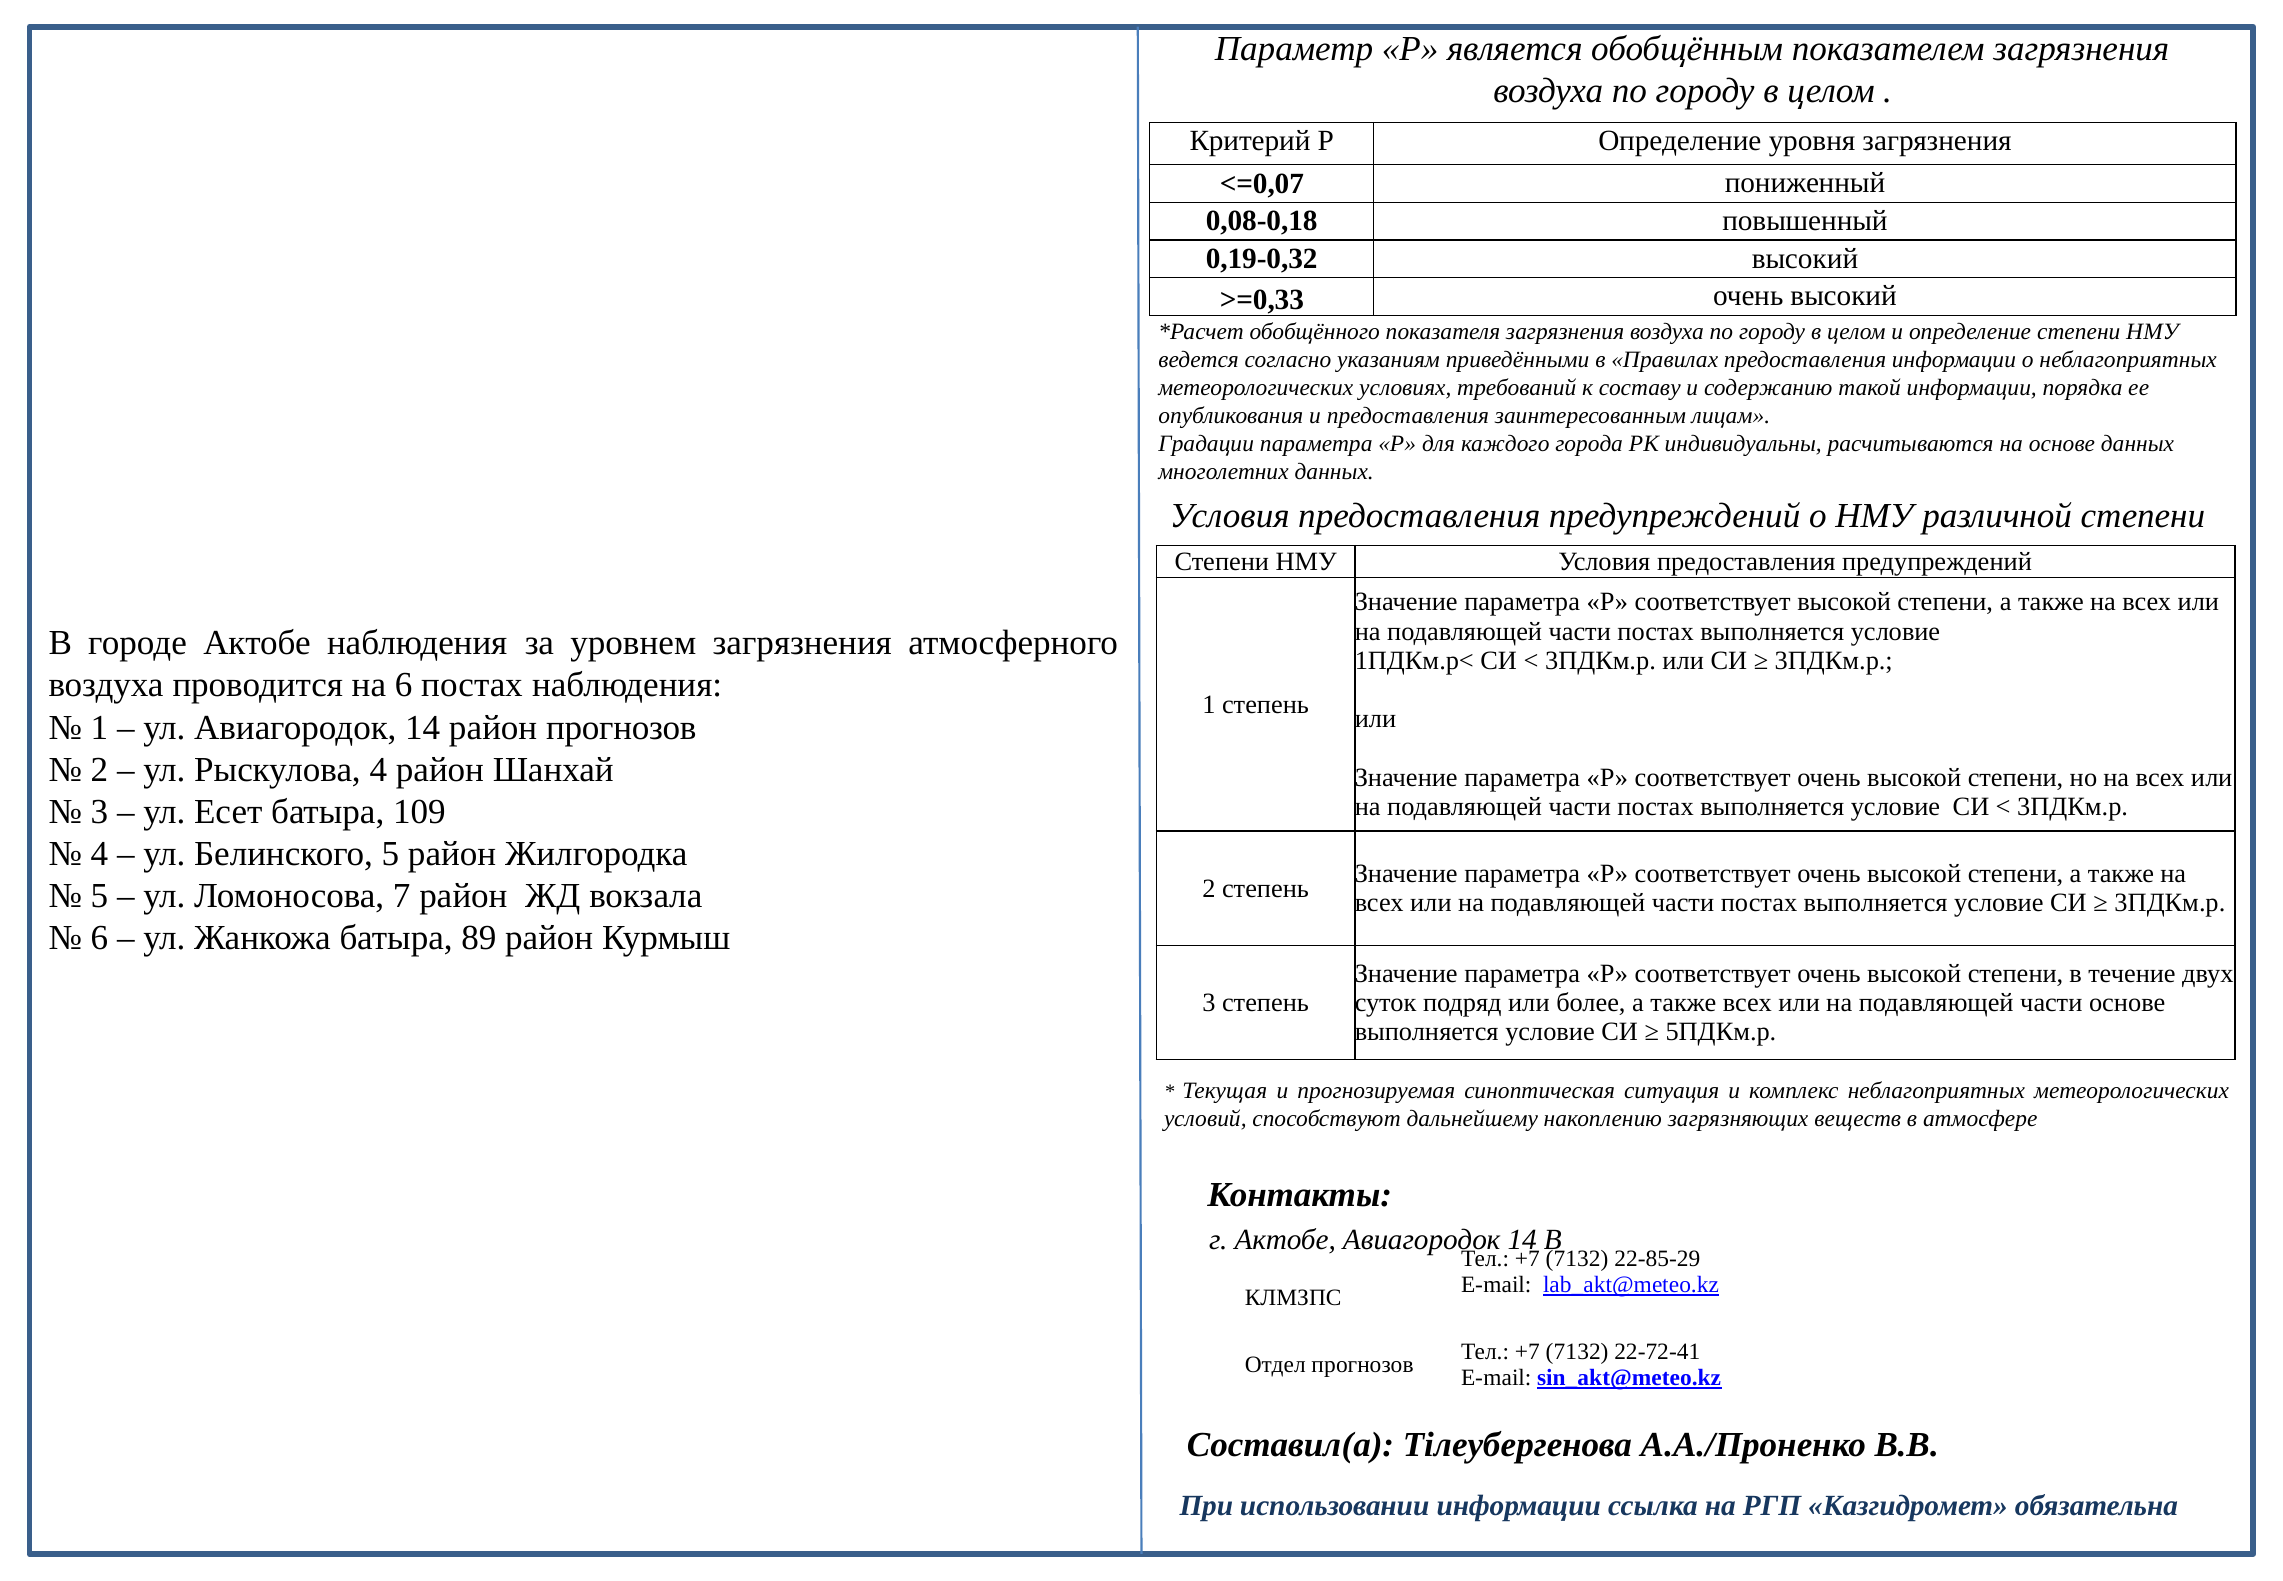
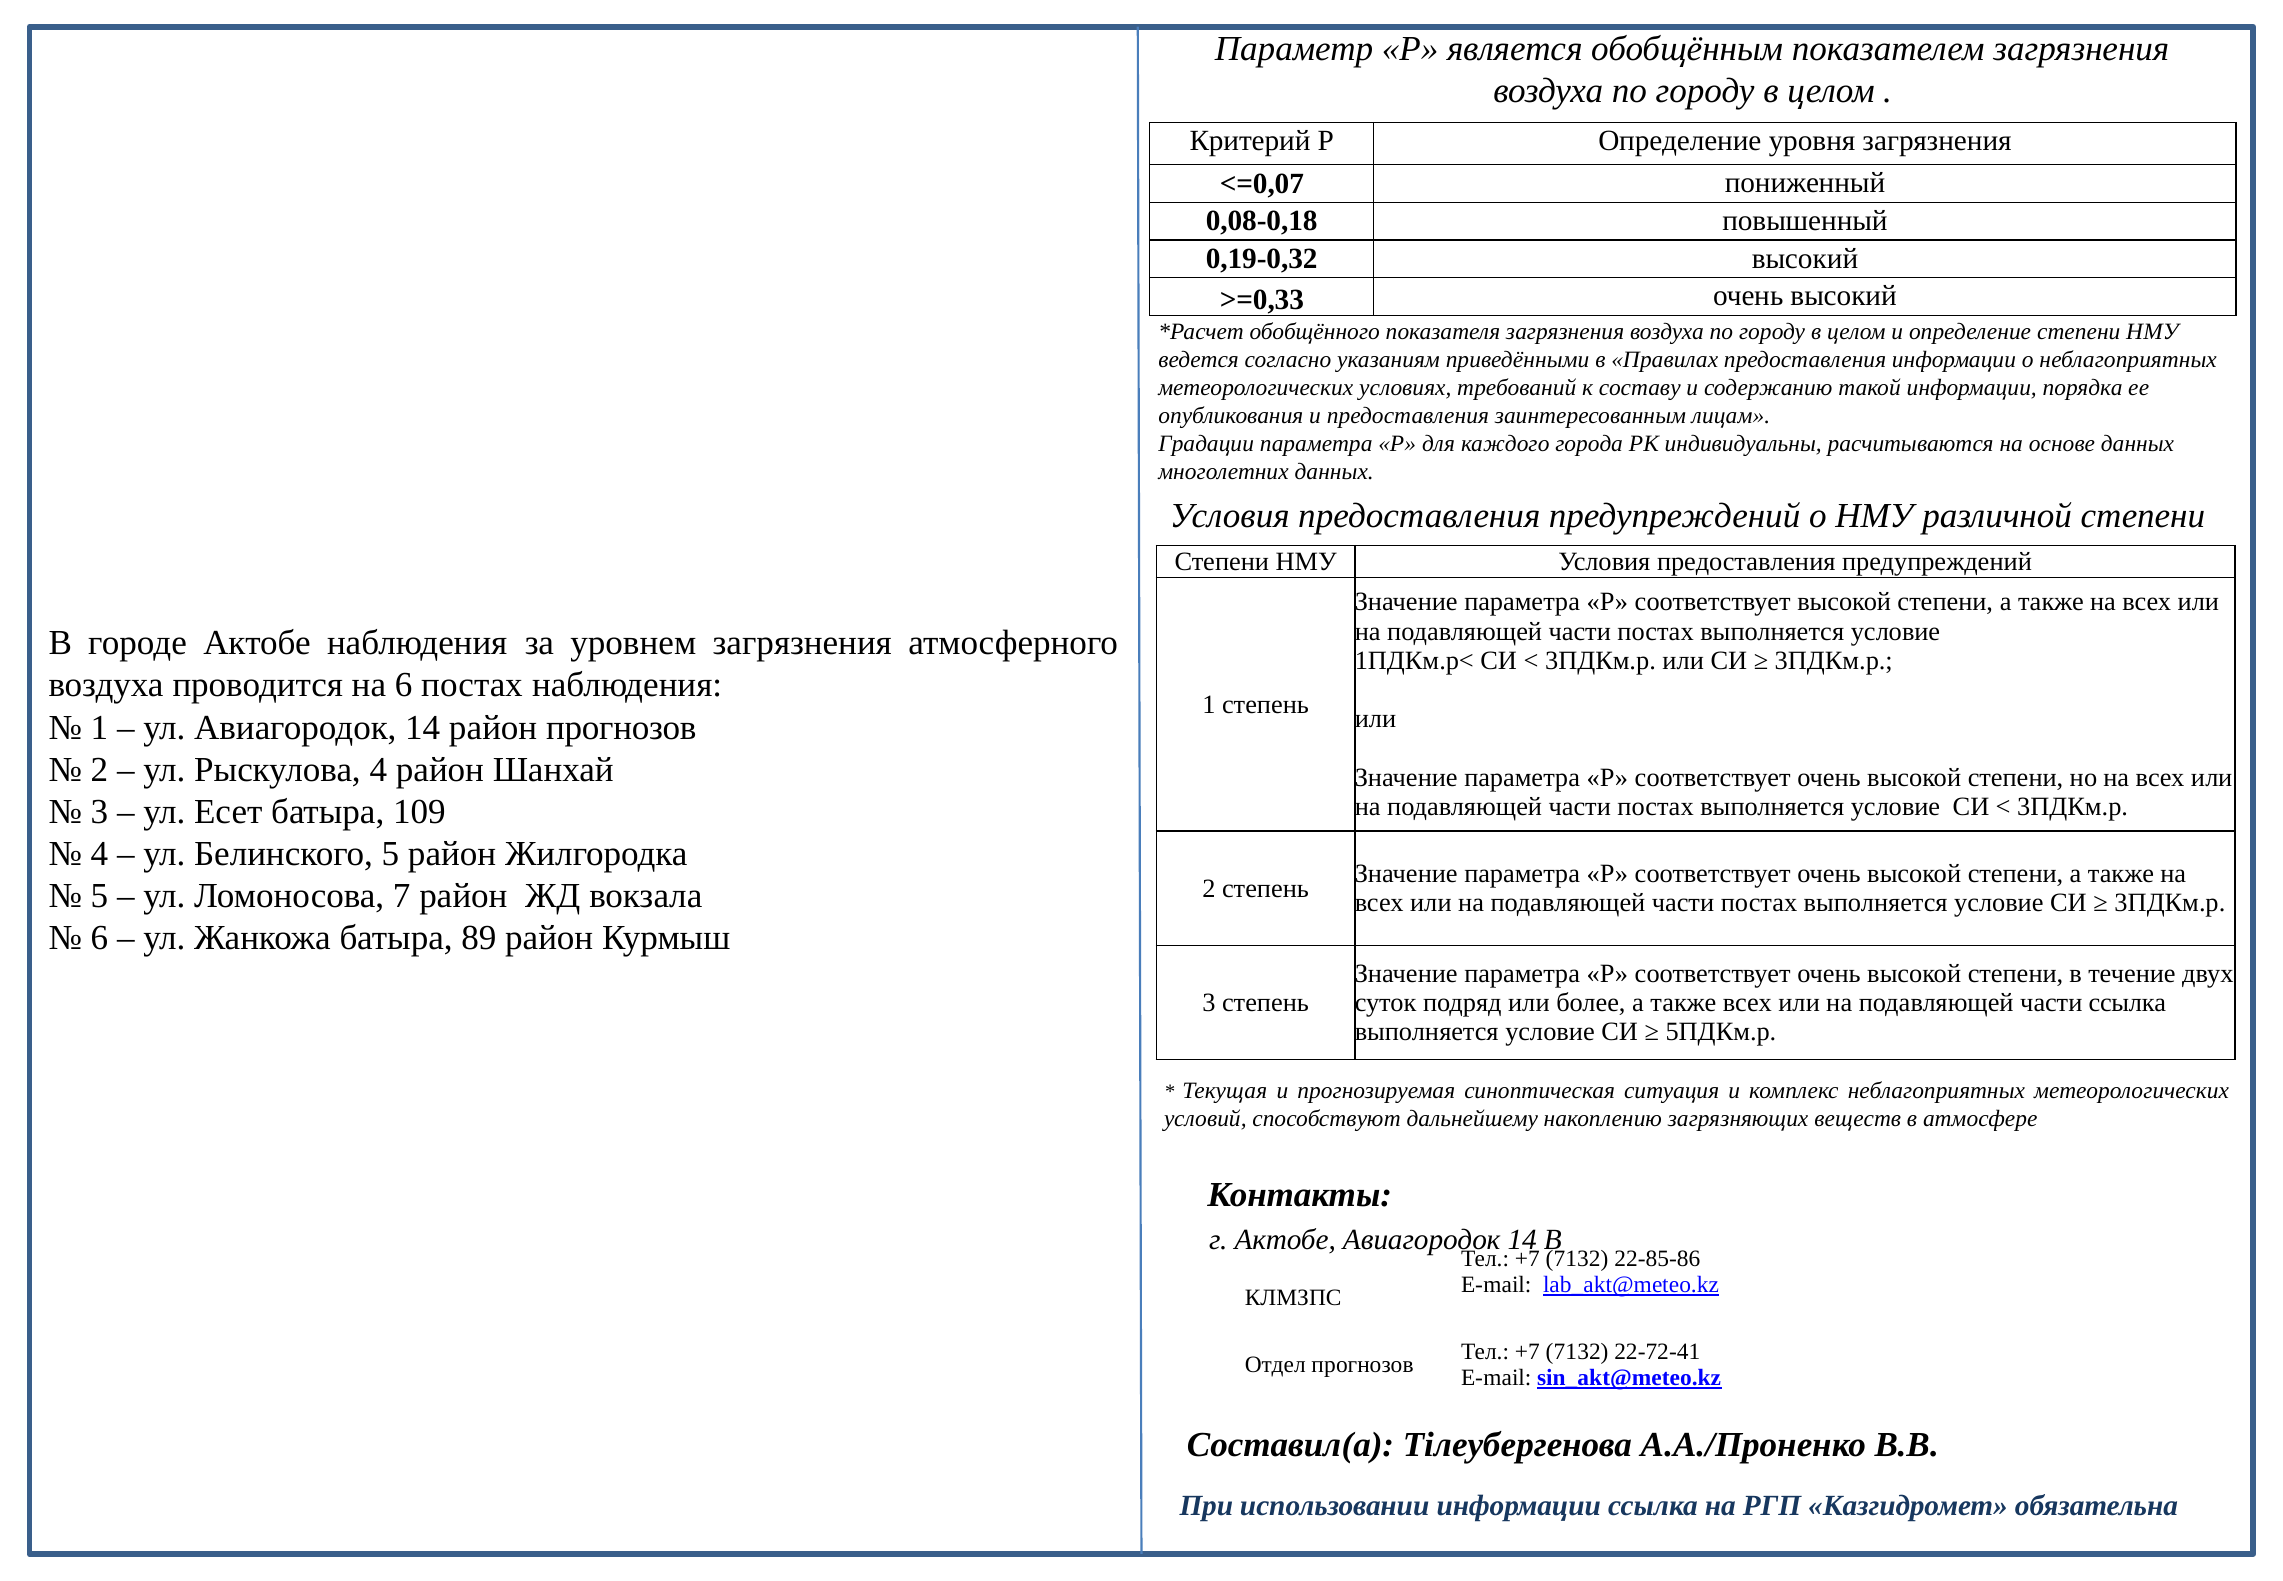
части основе: основе -> ссылка
22-85-29: 22-85-29 -> 22-85-86
